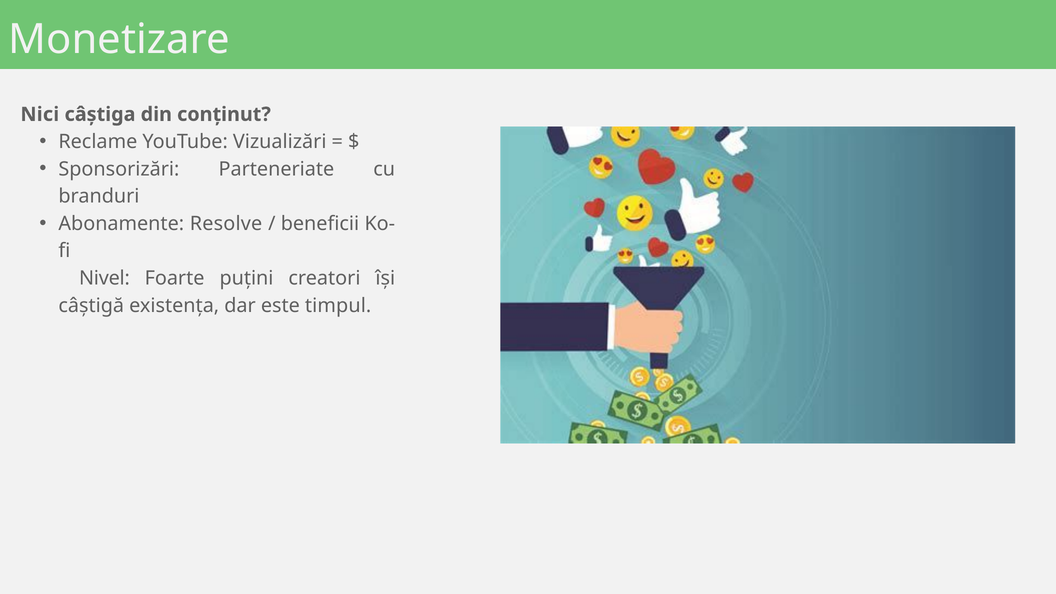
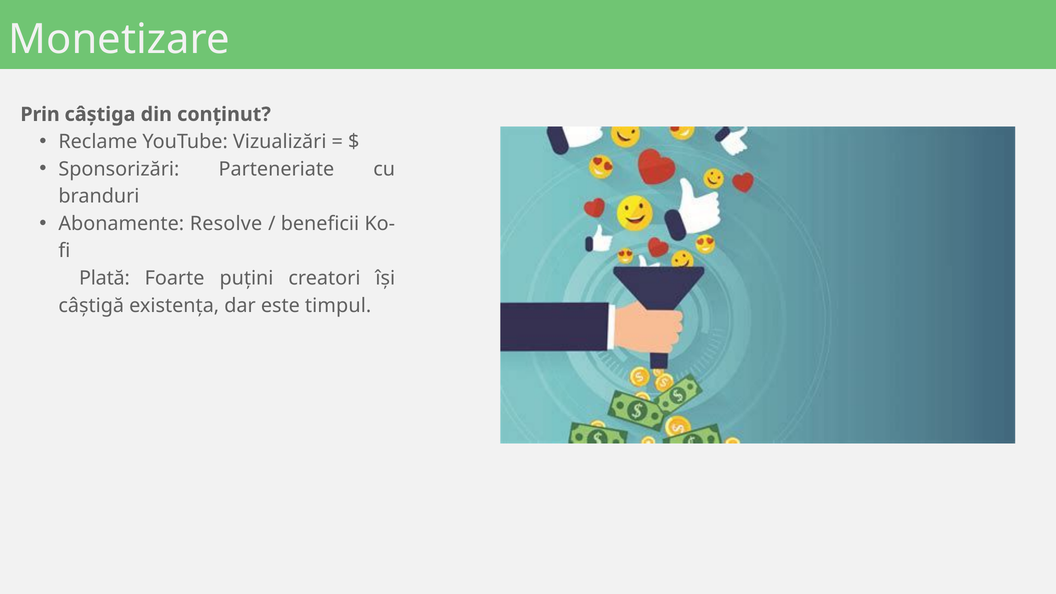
Nici: Nici -> Prin
Nivel: Nivel -> Plată
